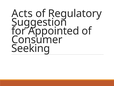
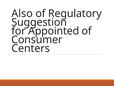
Acts: Acts -> Also
Seeking: Seeking -> Centers
